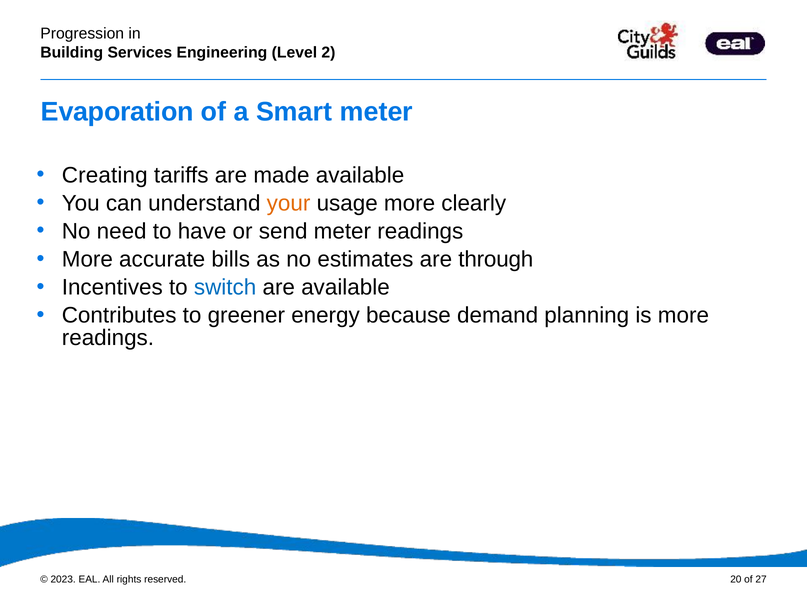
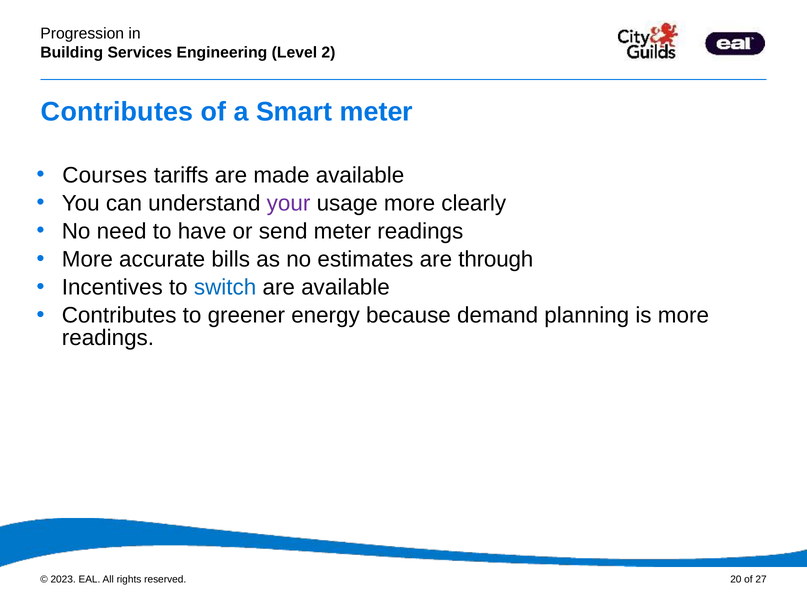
Evaporation at (117, 112): Evaporation -> Contributes
Creating: Creating -> Courses
your colour: orange -> purple
